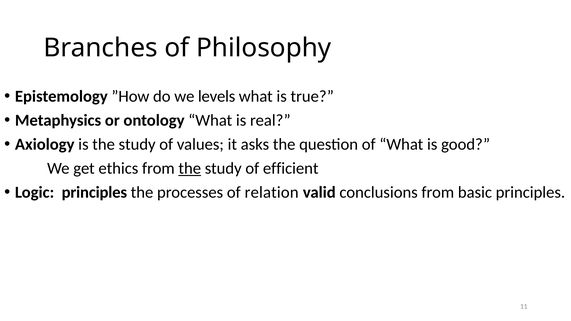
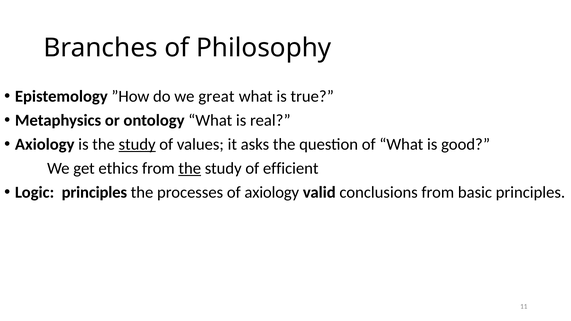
levels: levels -> great
study at (137, 144) underline: none -> present
of relation: relation -> axiology
